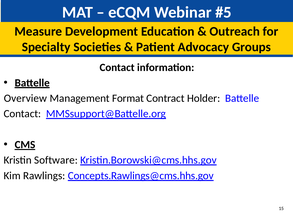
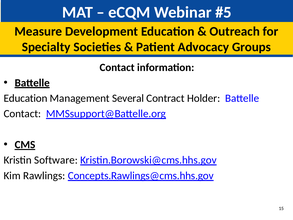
Overview at (25, 98): Overview -> Education
Format: Format -> Several
